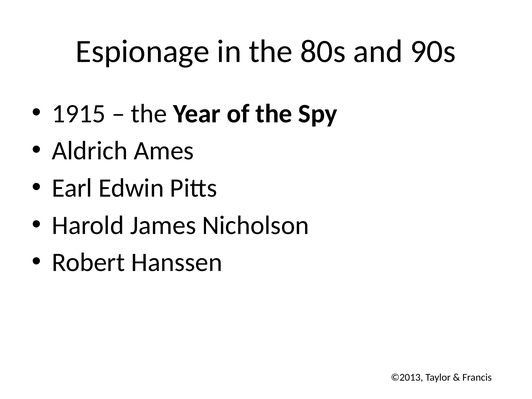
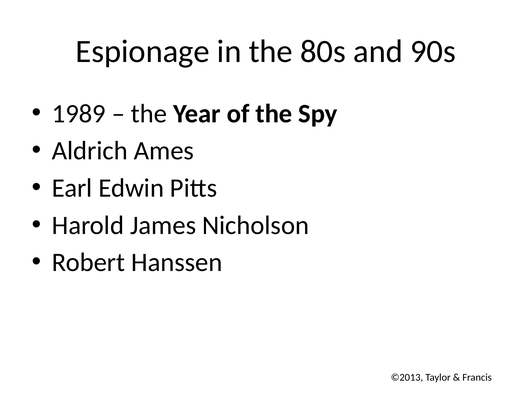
1915: 1915 -> 1989
